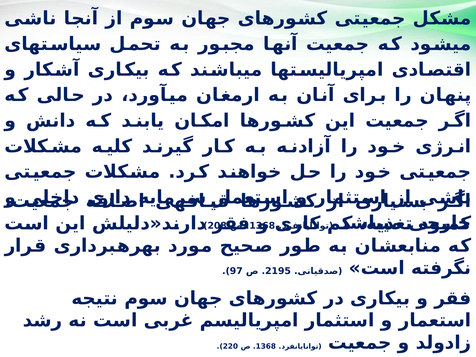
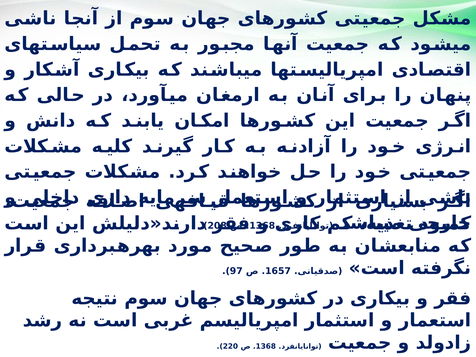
2195: 2195 -> 1657
